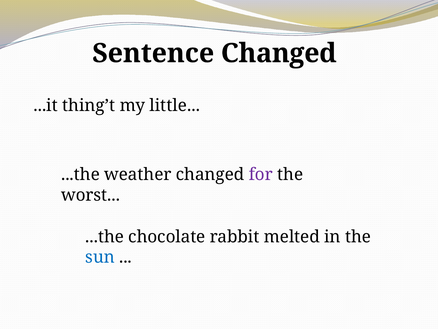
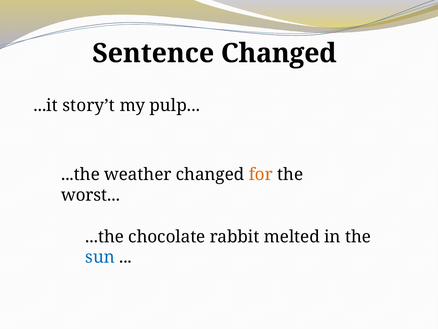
thing’t: thing’t -> story’t
little: little -> pulp
for colour: purple -> orange
